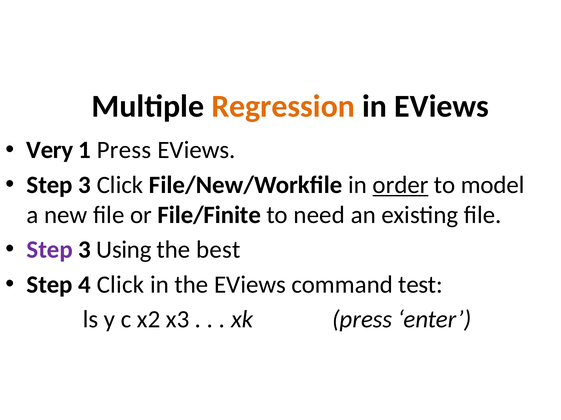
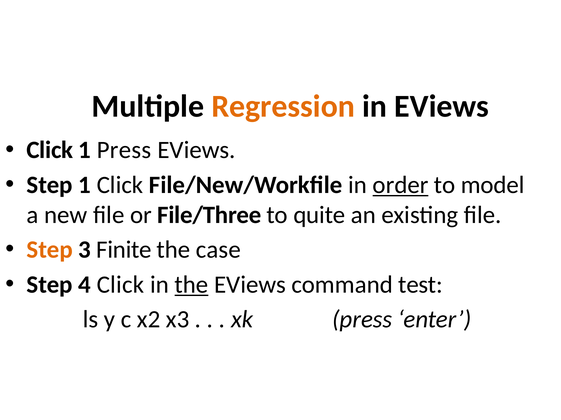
Very at (50, 150): Very -> Click
3 at (85, 185): 3 -> 1
File/Finite: File/Finite -> File/Three
need: need -> quite
Step at (50, 250) colour: purple -> orange
Using: Using -> Finite
best: best -> case
the at (191, 285) underline: none -> present
